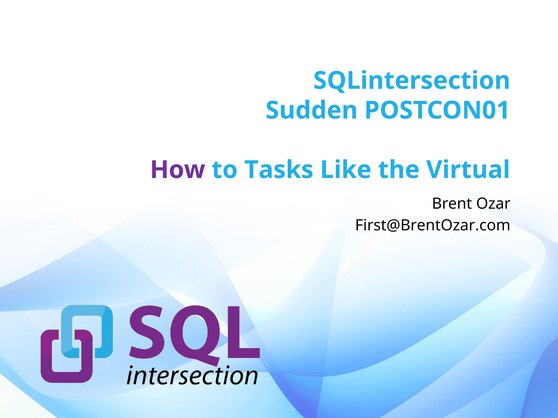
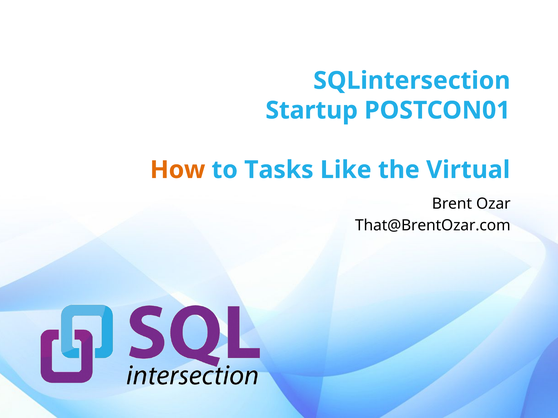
Sudden: Sudden -> Startup
How colour: purple -> orange
First@BrentOzar.com: First@BrentOzar.com -> That@BrentOzar.com
